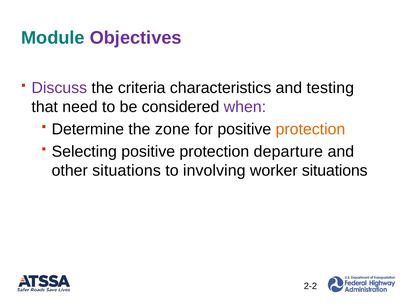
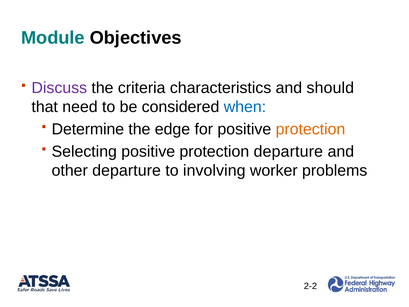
Objectives colour: purple -> black
testing: testing -> should
when colour: purple -> blue
zone: zone -> edge
other situations: situations -> departure
worker situations: situations -> problems
